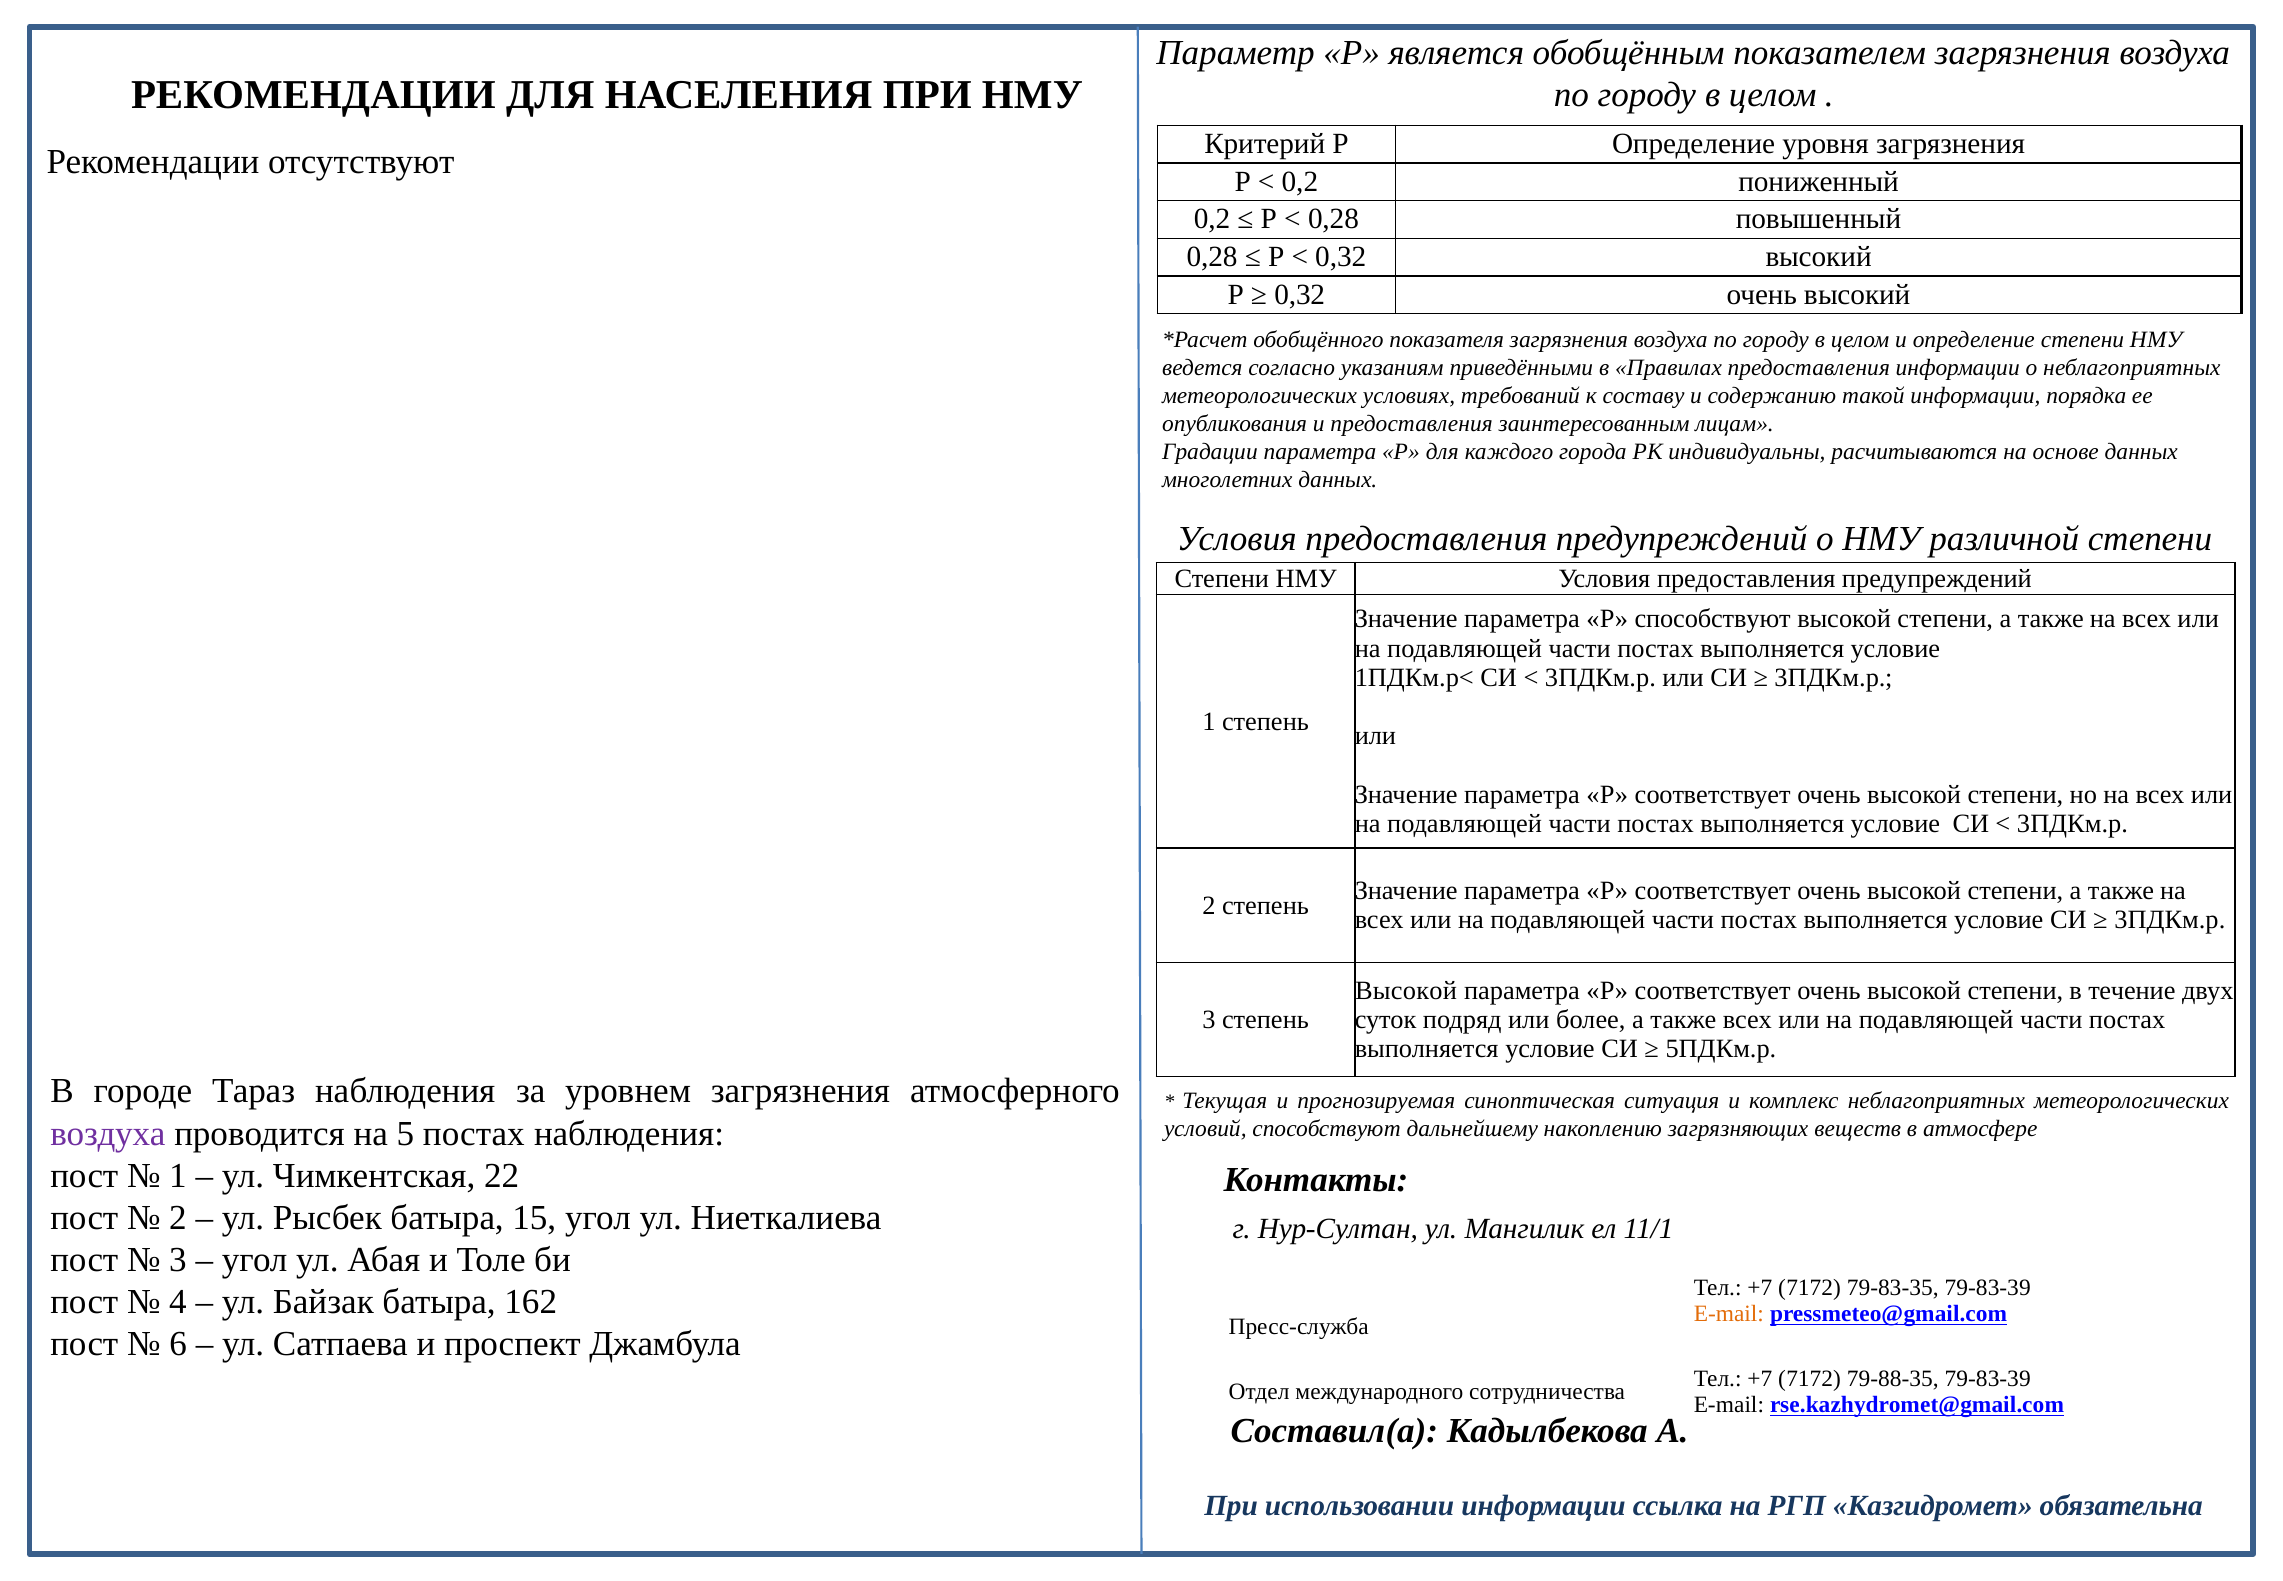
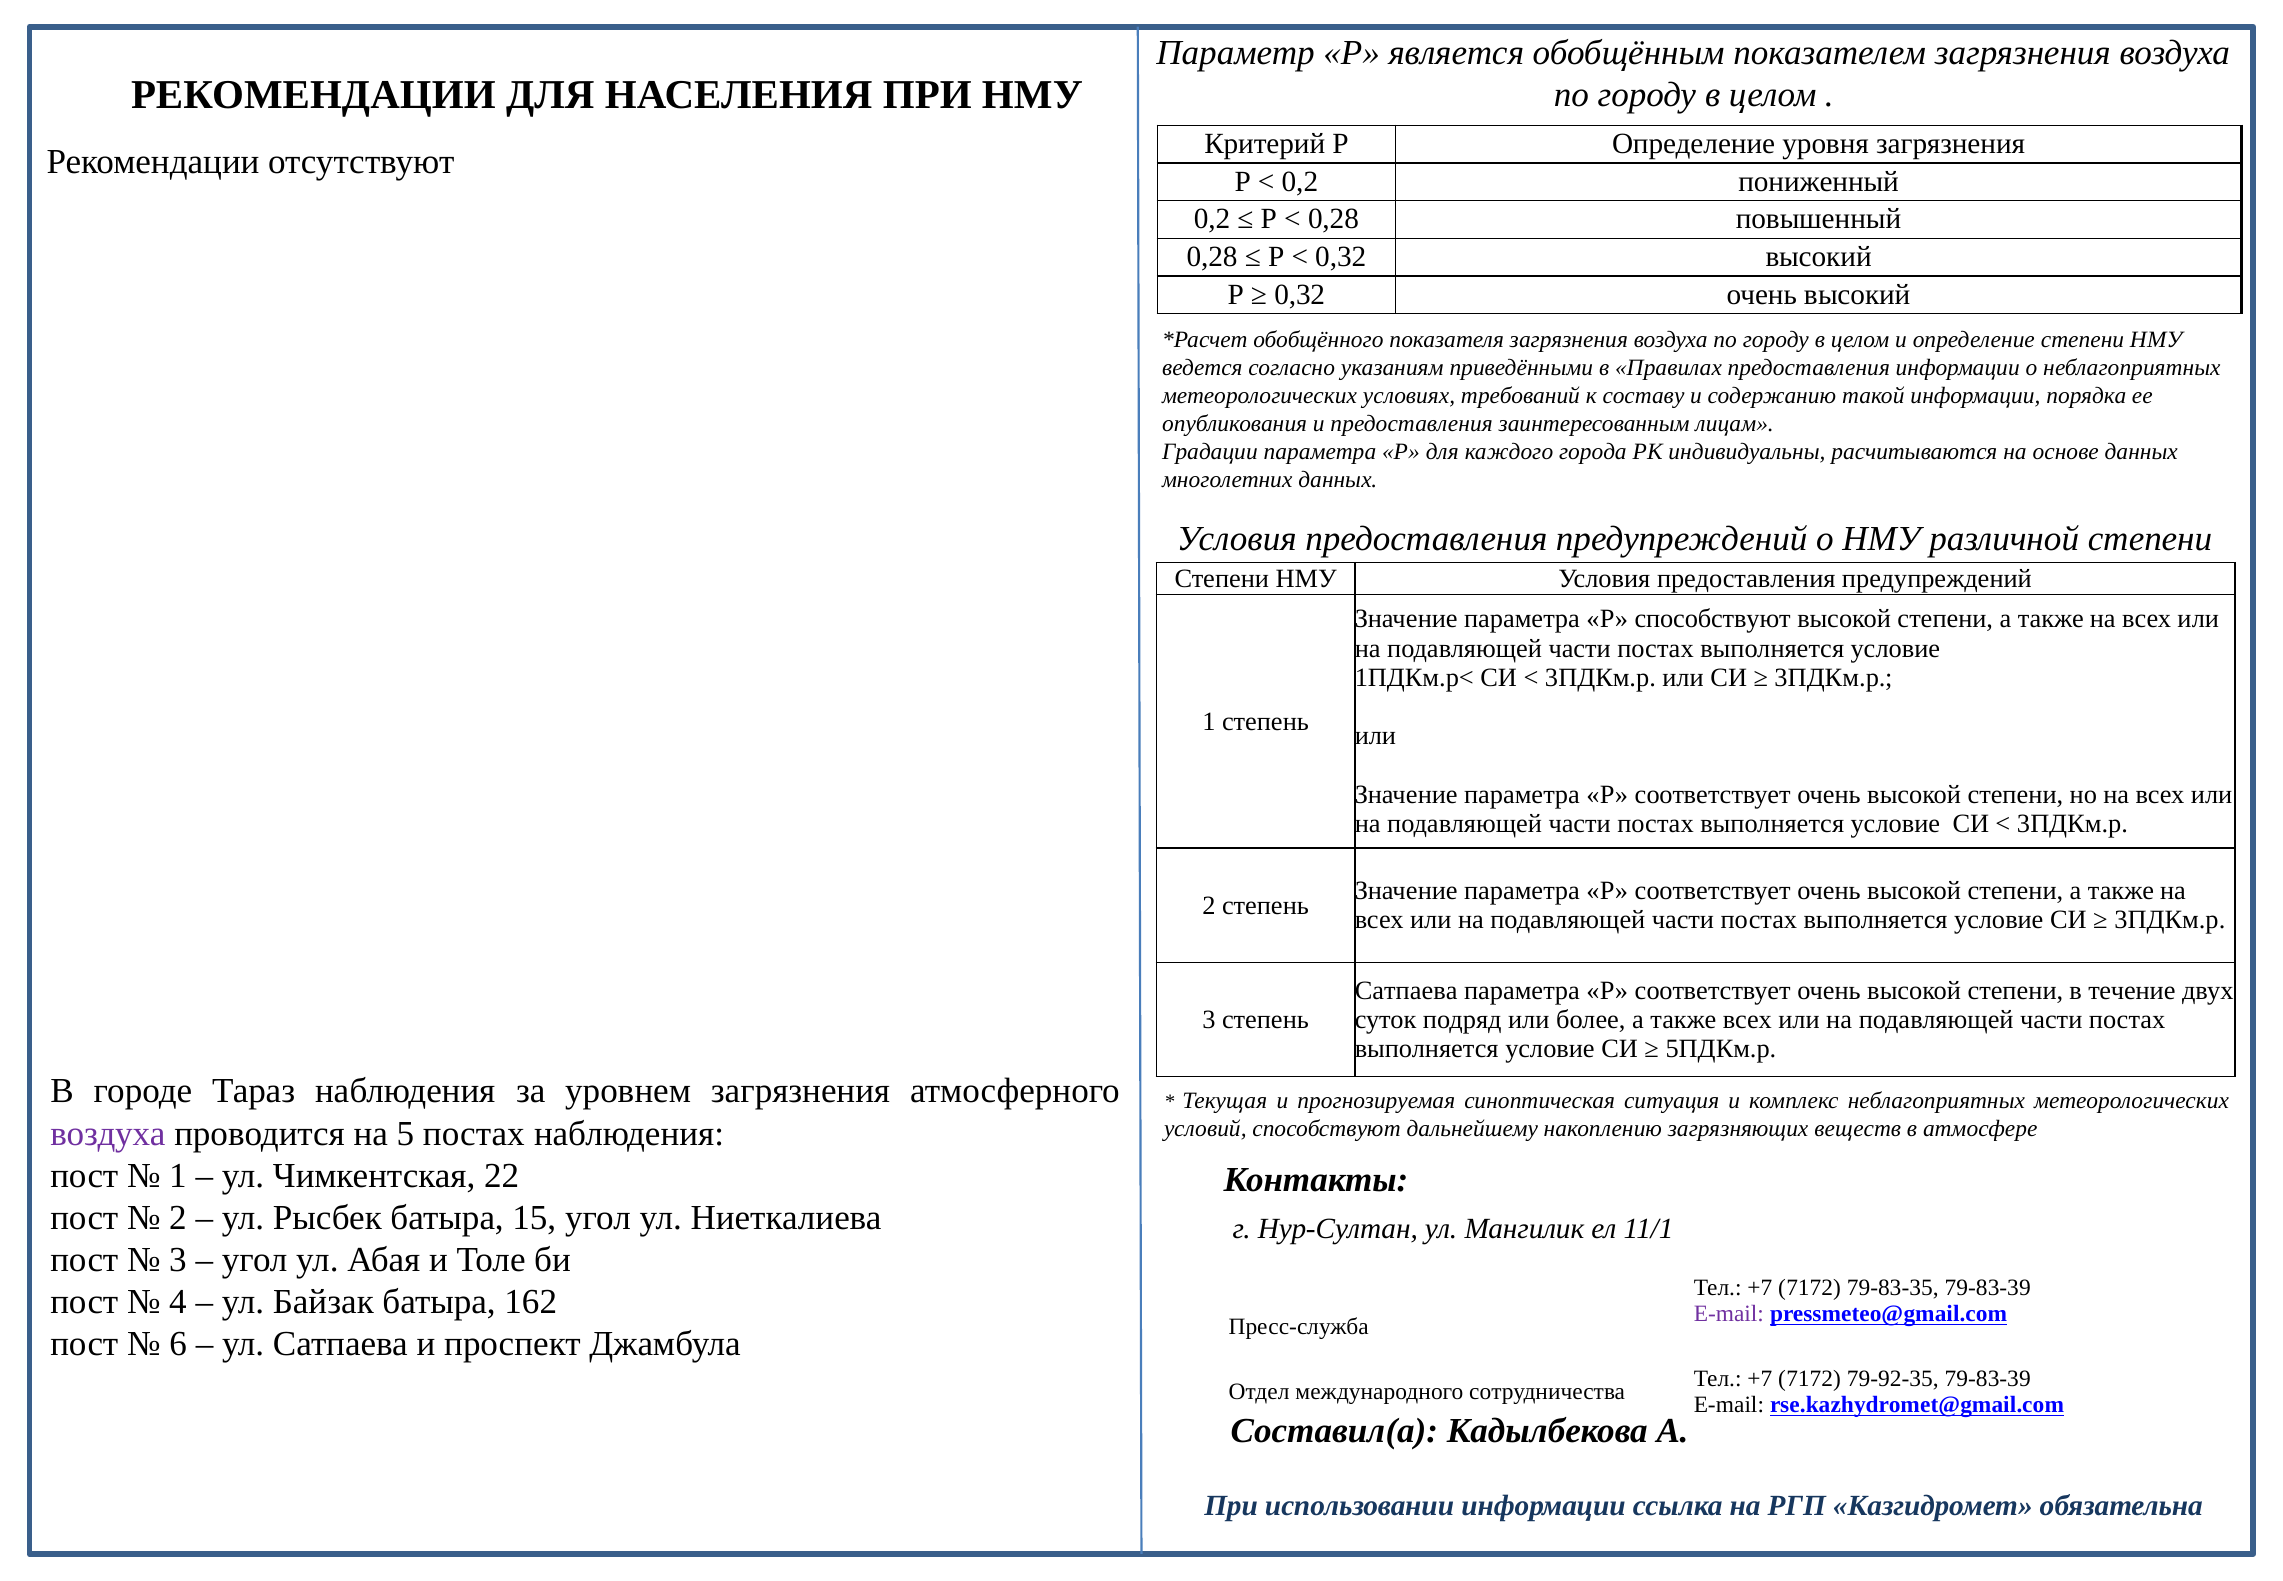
Высокой at (1406, 990): Высокой -> Сатпаева
E-mail at (1729, 1314) colour: orange -> purple
79-88-35: 79-88-35 -> 79-92-35
